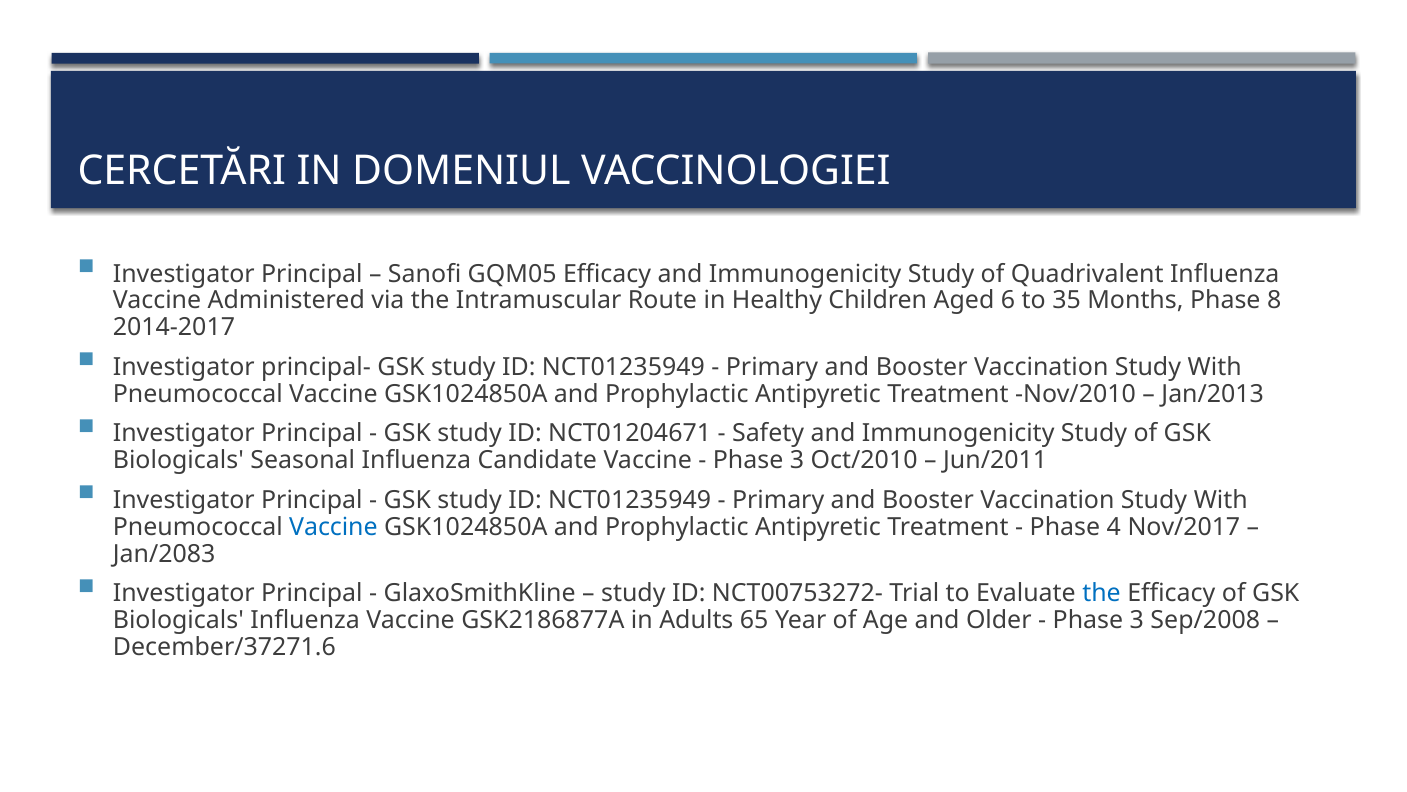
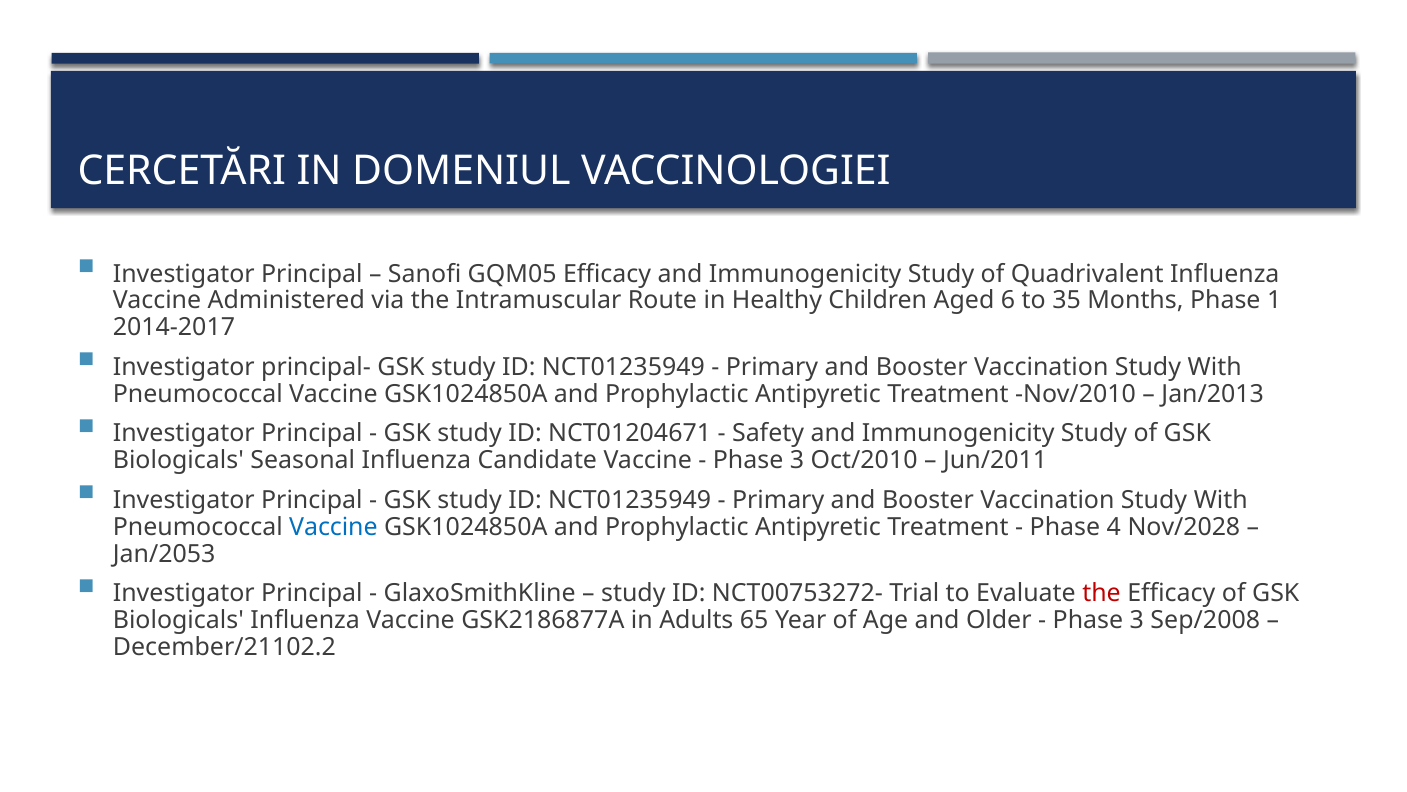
8: 8 -> 1
Nov/2017: Nov/2017 -> Nov/2028
Jan/2083: Jan/2083 -> Jan/2053
the at (1101, 593) colour: blue -> red
December/37271.6: December/37271.6 -> December/21102.2
